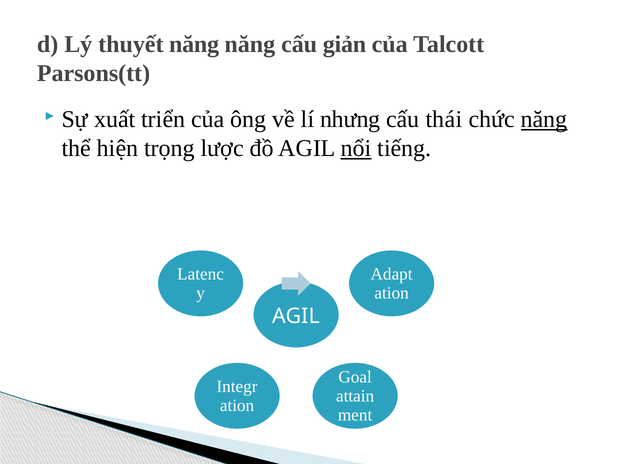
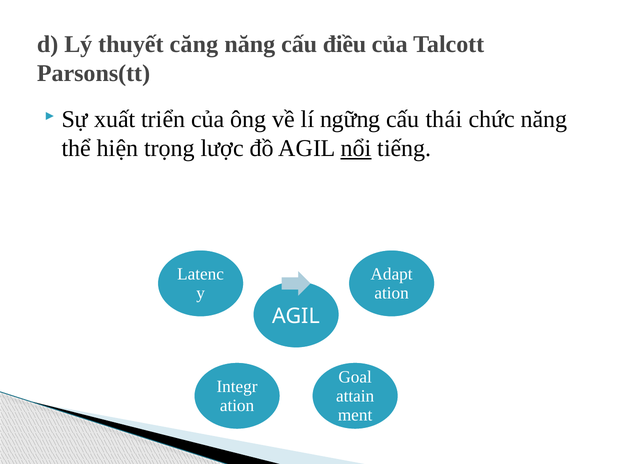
thuyết năng: năng -> căng
giản: giản -> điều
nhưng: nhưng -> ngững
năng at (544, 119) underline: present -> none
